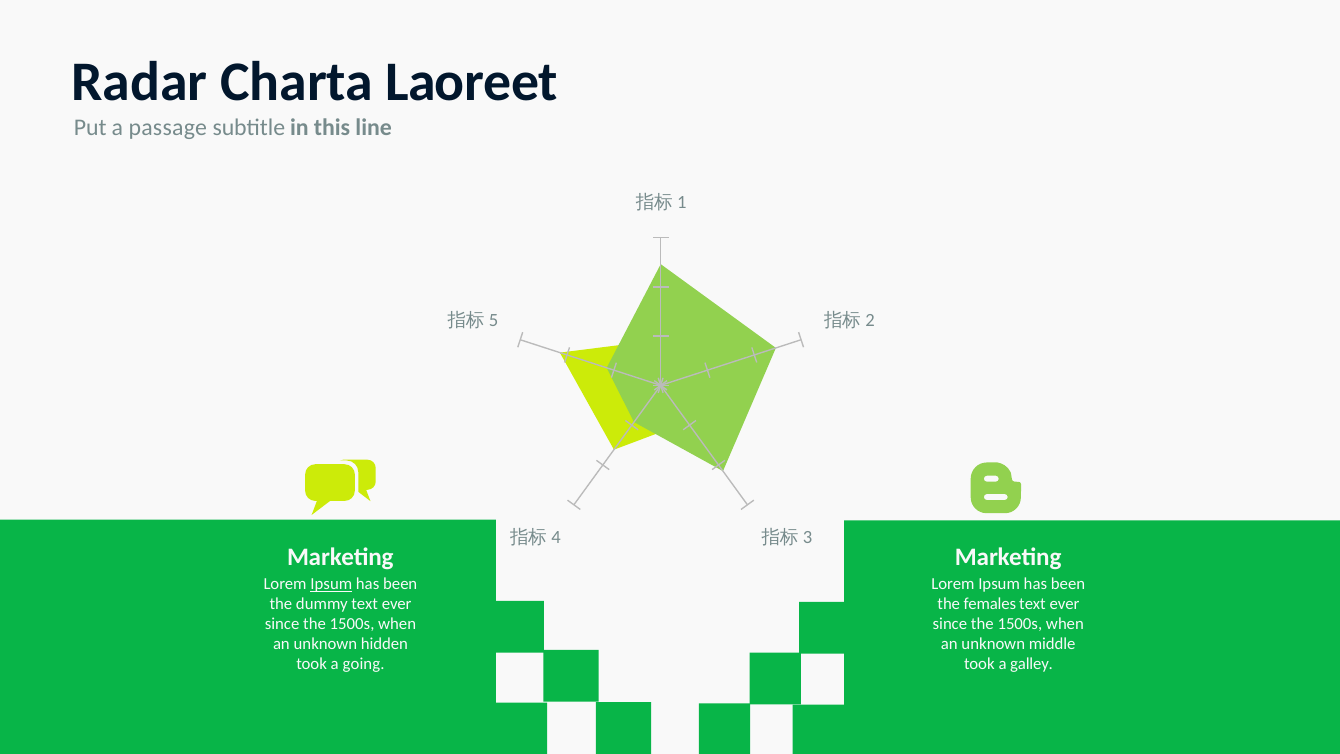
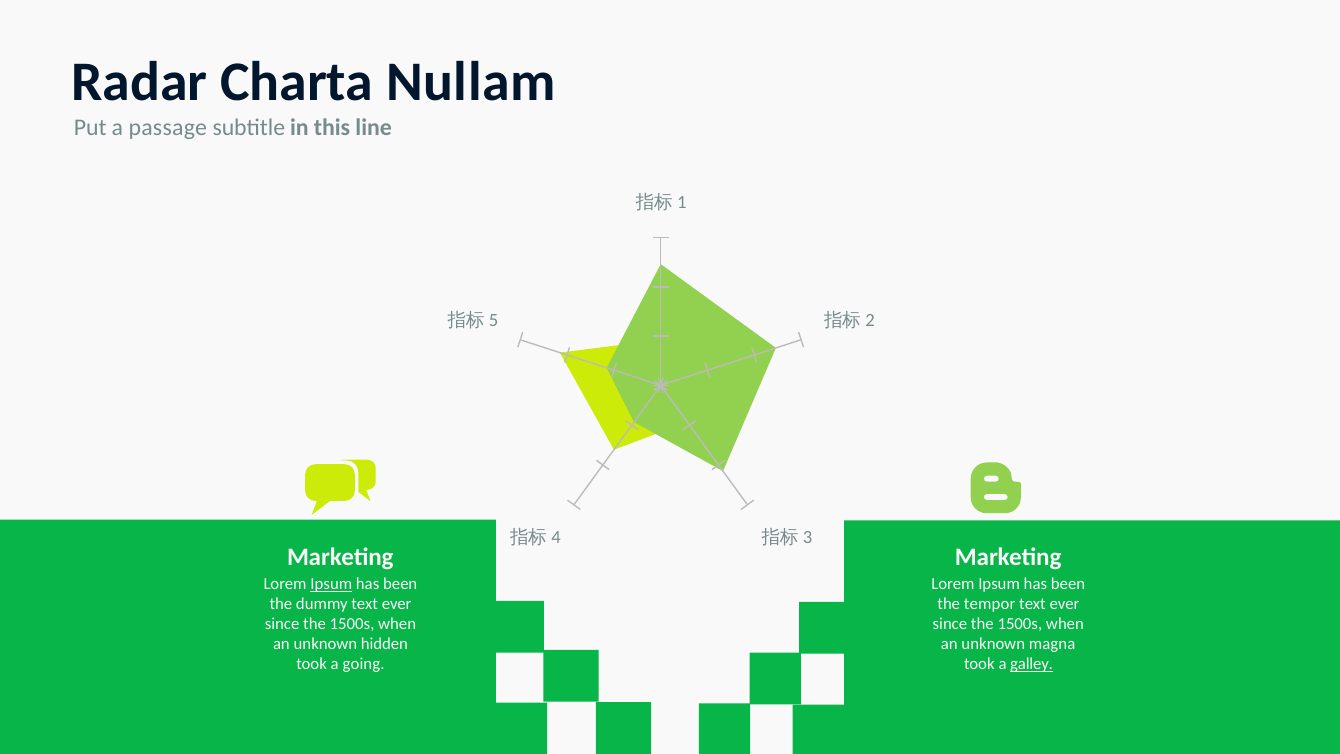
Laoreet: Laoreet -> Nullam
females: females -> tempor
middle: middle -> magna
galley underline: none -> present
